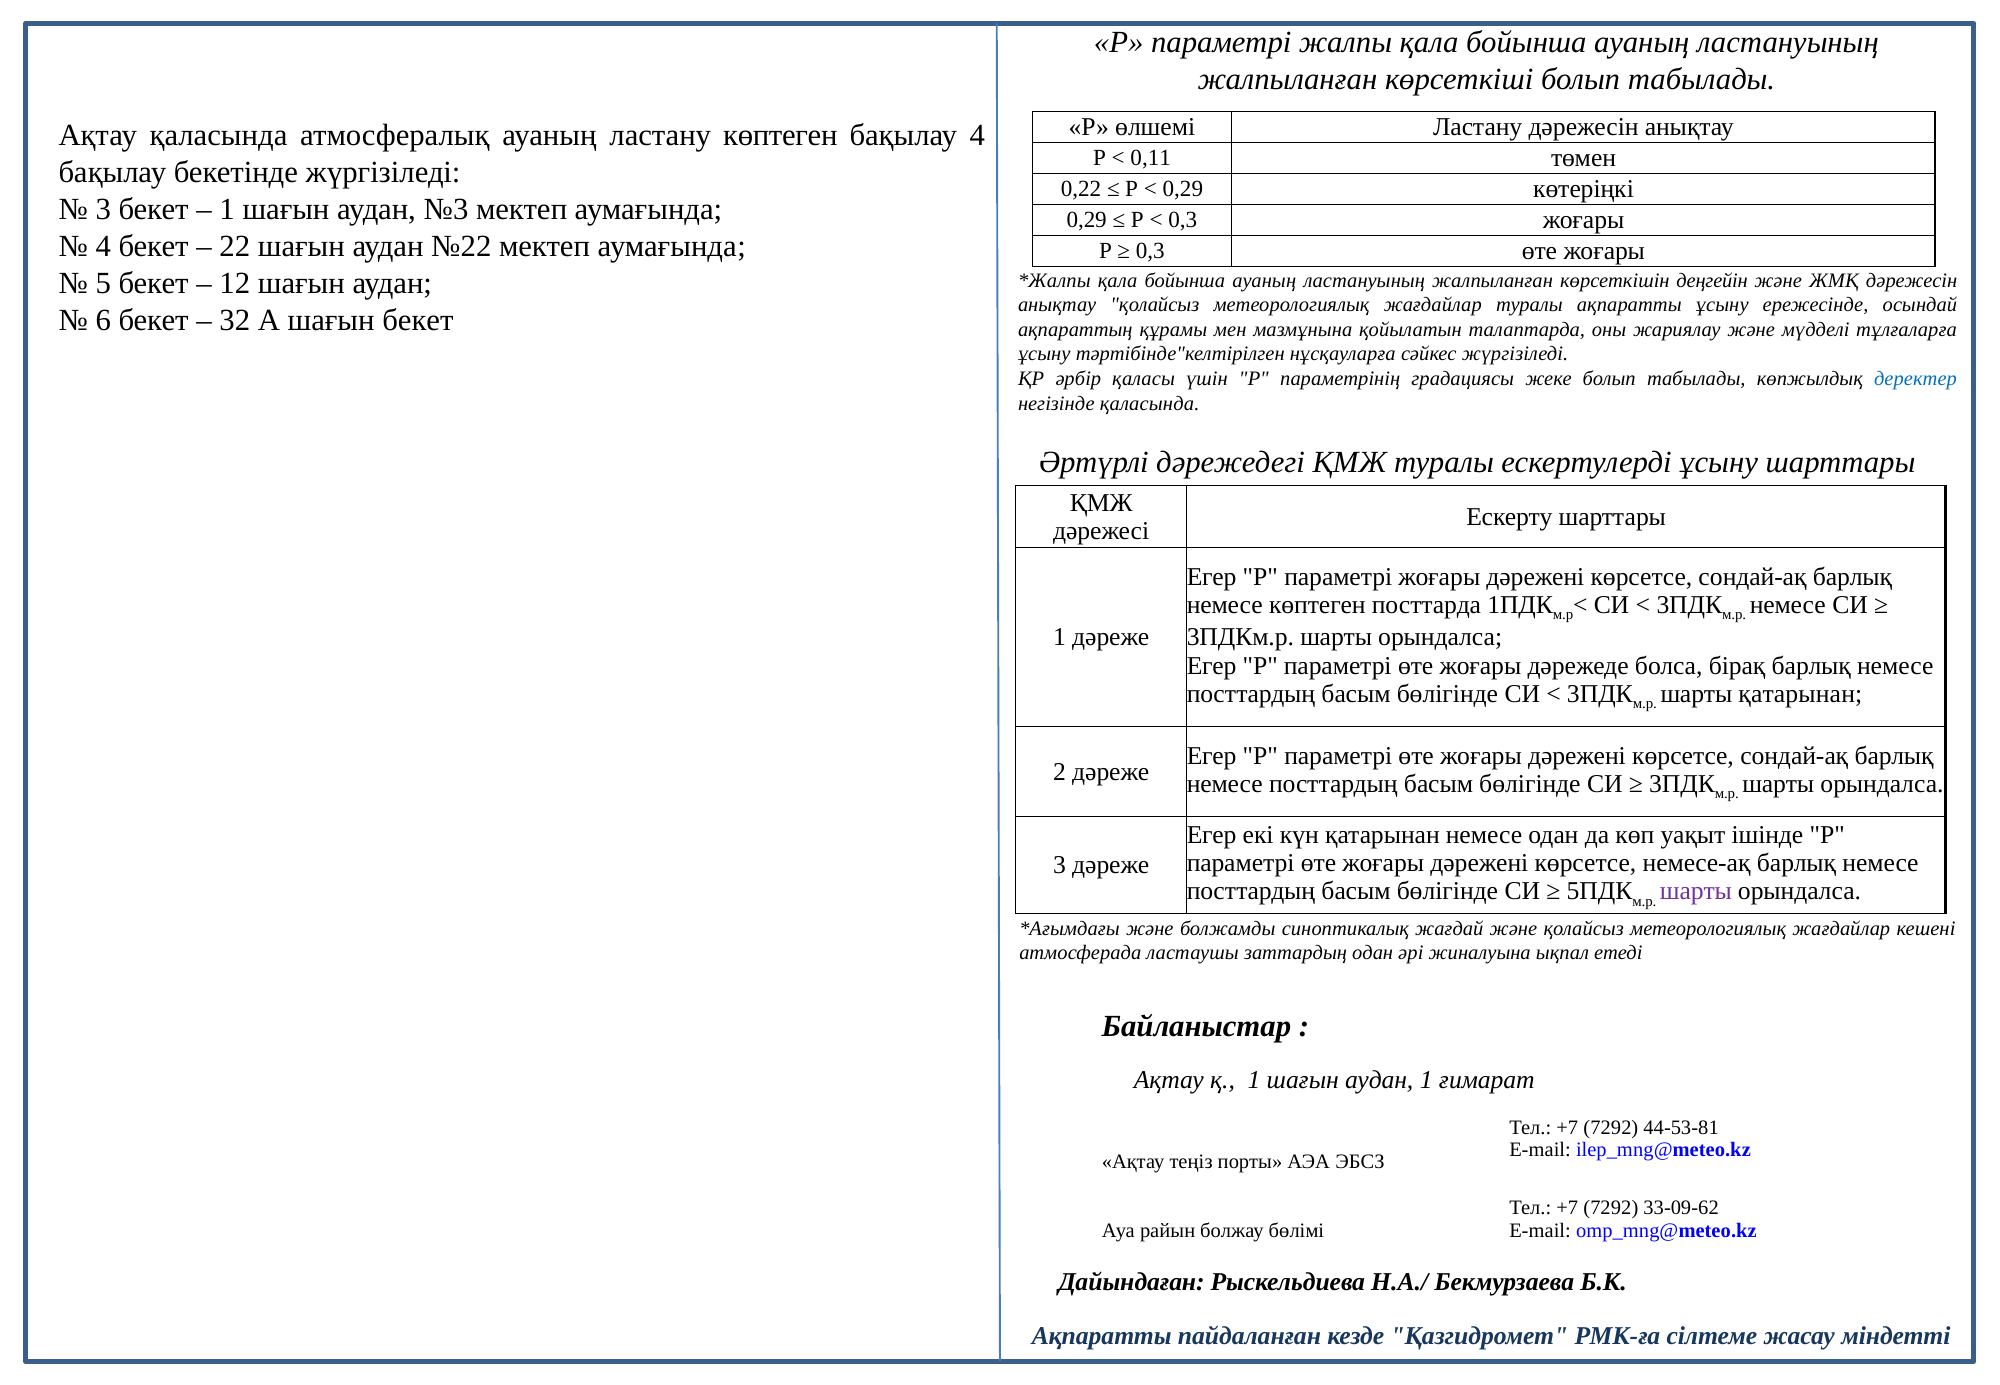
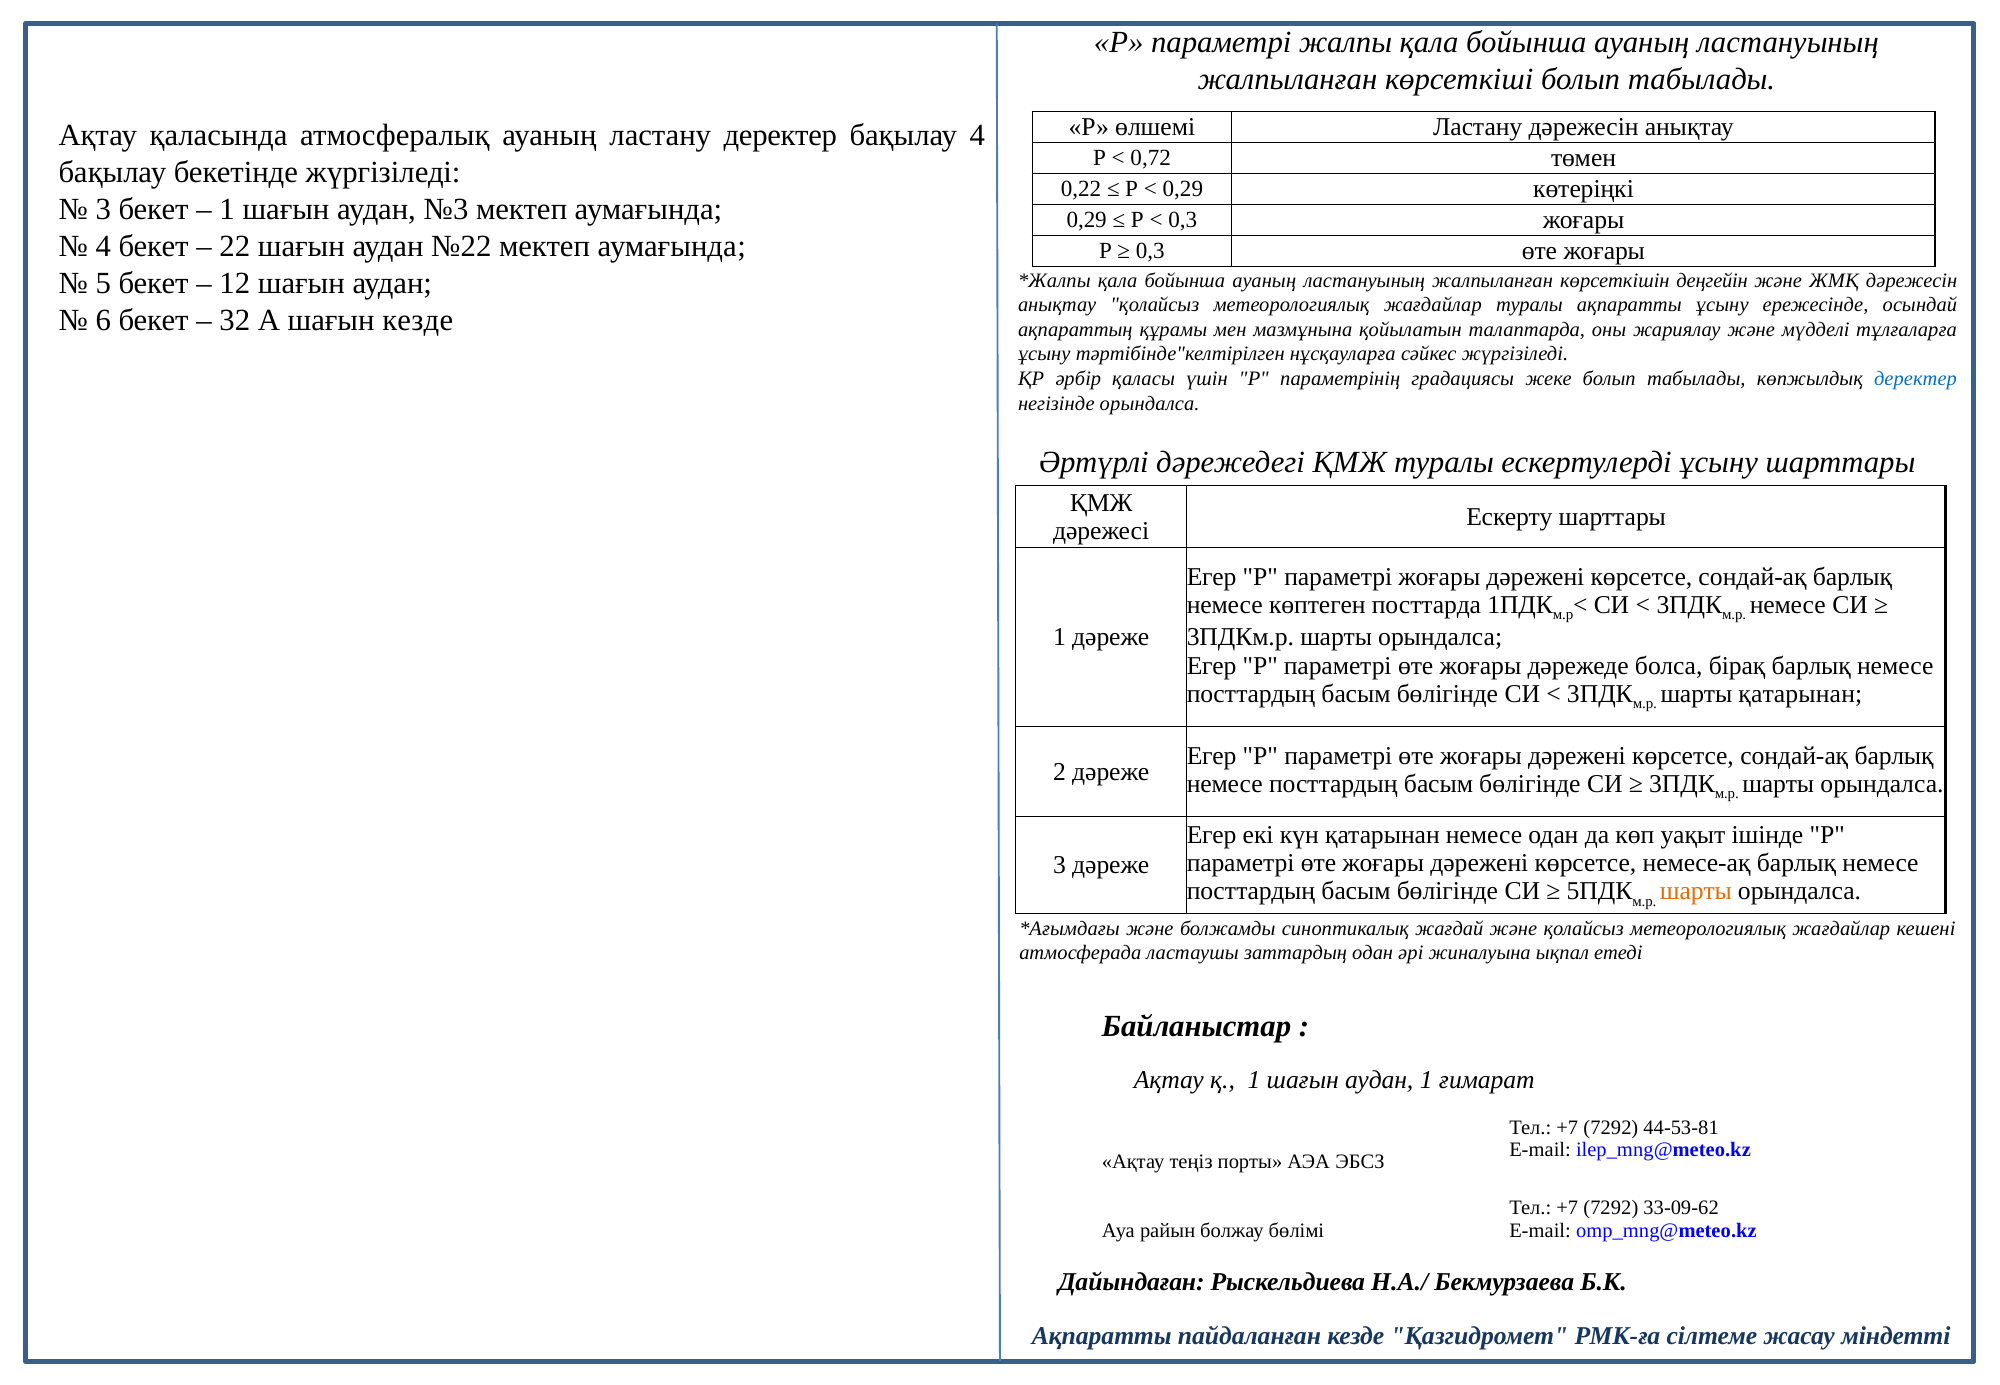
ластану көптеген: көптеген -> деректер
0,11: 0,11 -> 0,72
шағын бекет: бекет -> кезде
негізінде қаласында: қаласында -> орындалса
шарты at (1696, 891) colour: purple -> orange
